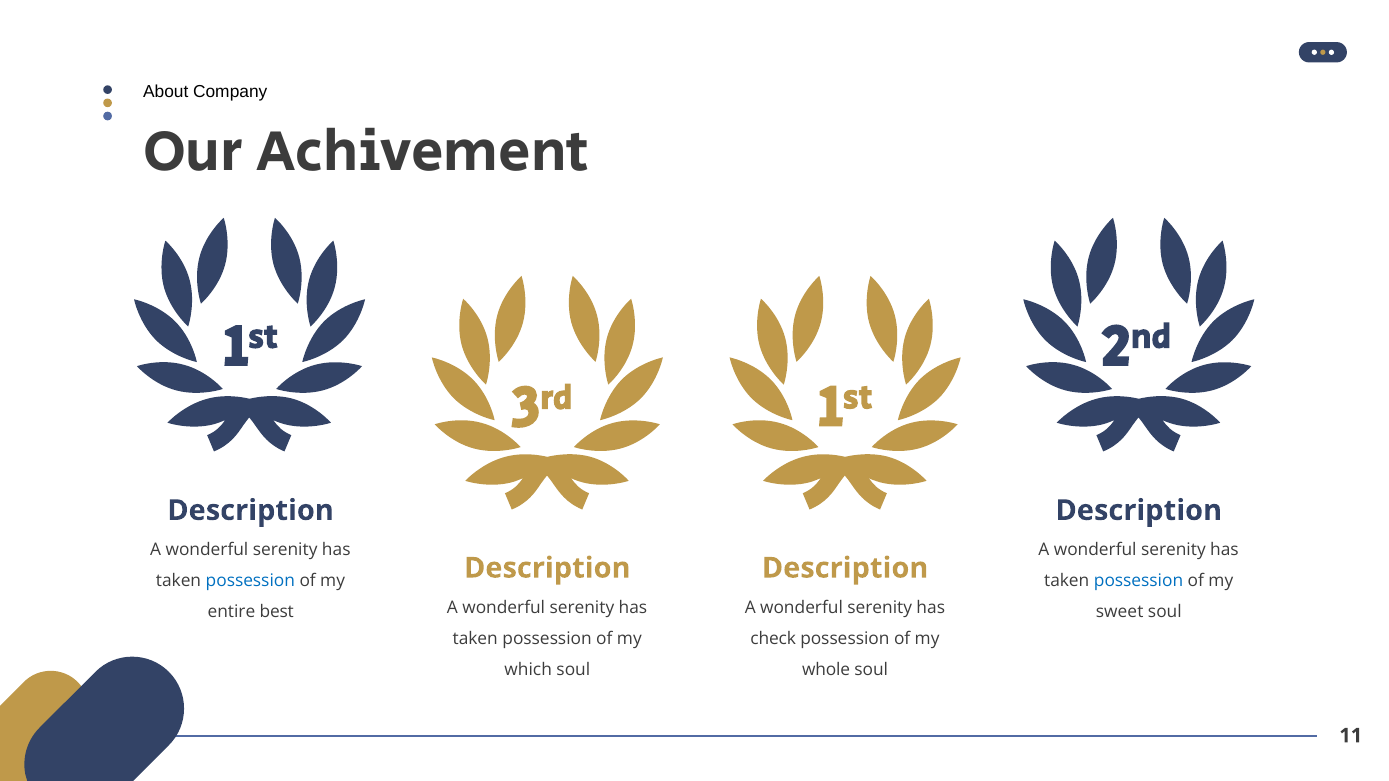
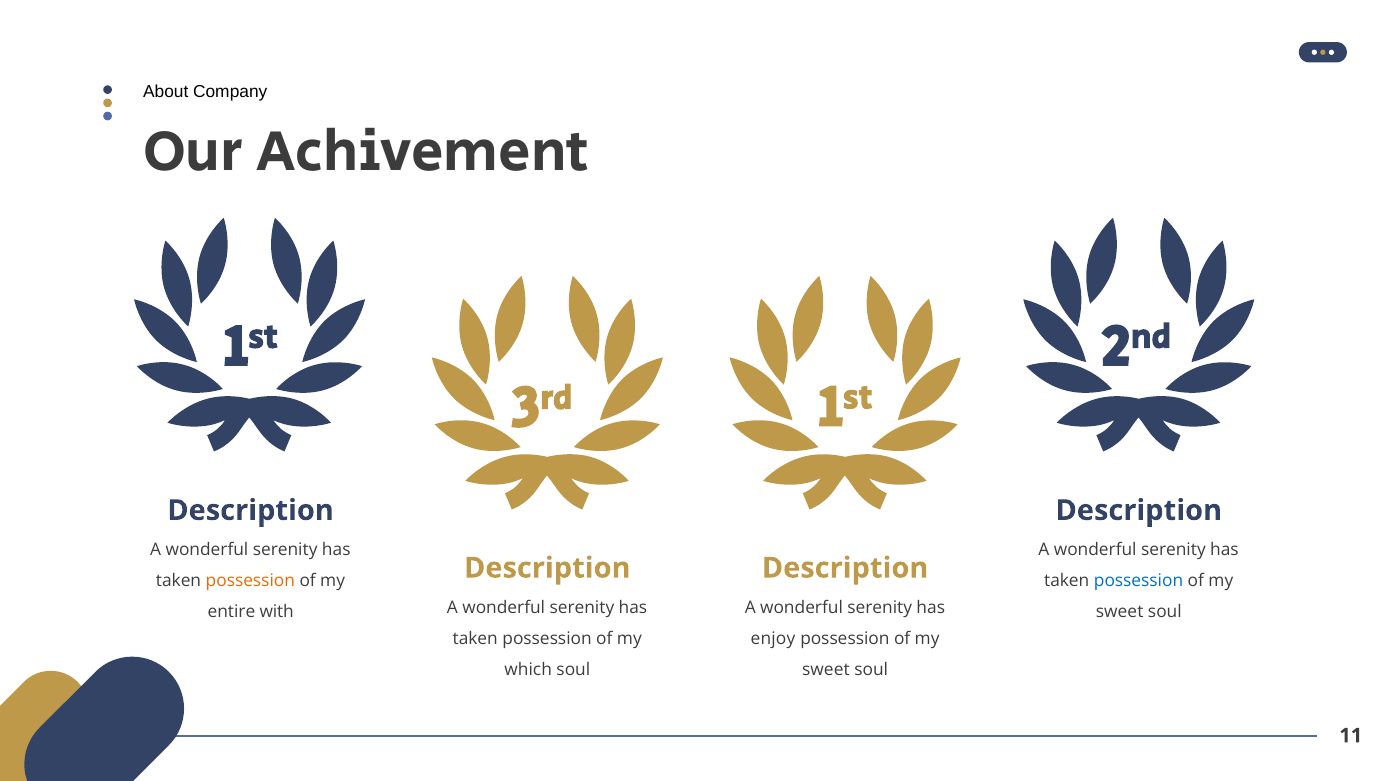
possession at (250, 581) colour: blue -> orange
best: best -> with
check: check -> enjoy
whole at (826, 670): whole -> sweet
